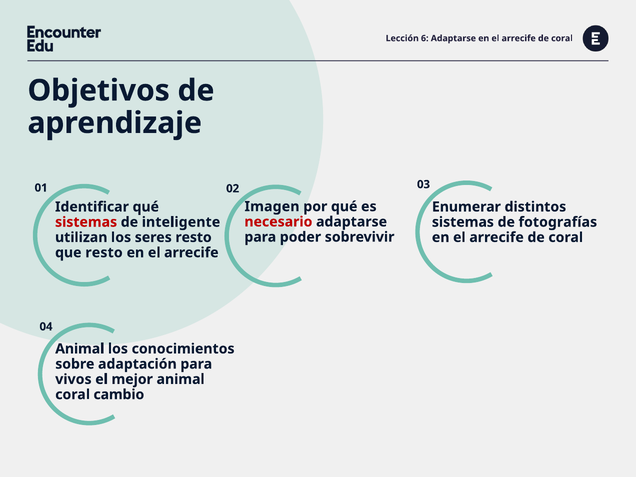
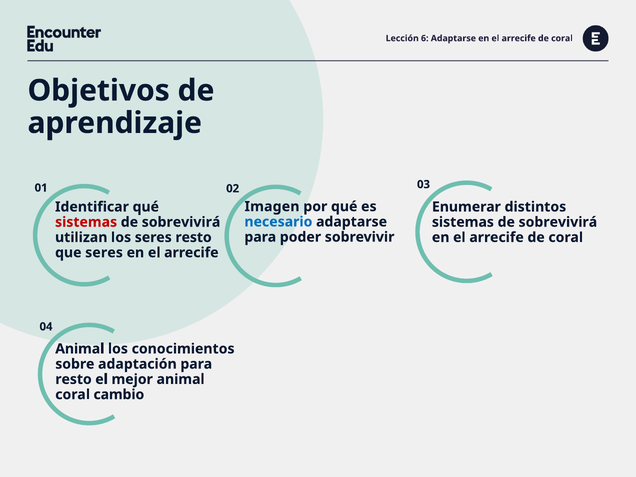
necesario colour: red -> blue
inteligente at (181, 222): inteligente -> sobrevivirá
fotografías at (558, 222): fotografías -> sobrevivirá
que resto: resto -> seres
vivos at (73, 379): vivos -> resto
